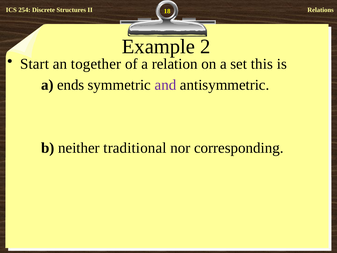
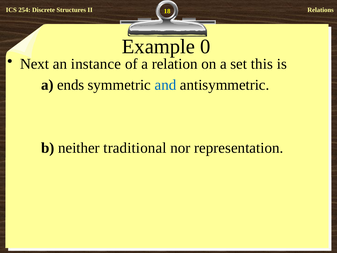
2: 2 -> 0
Start: Start -> Next
together: together -> instance
and colour: purple -> blue
corresponding: corresponding -> representation
